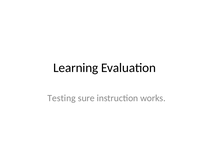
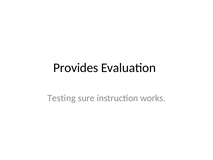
Learning: Learning -> Provides
